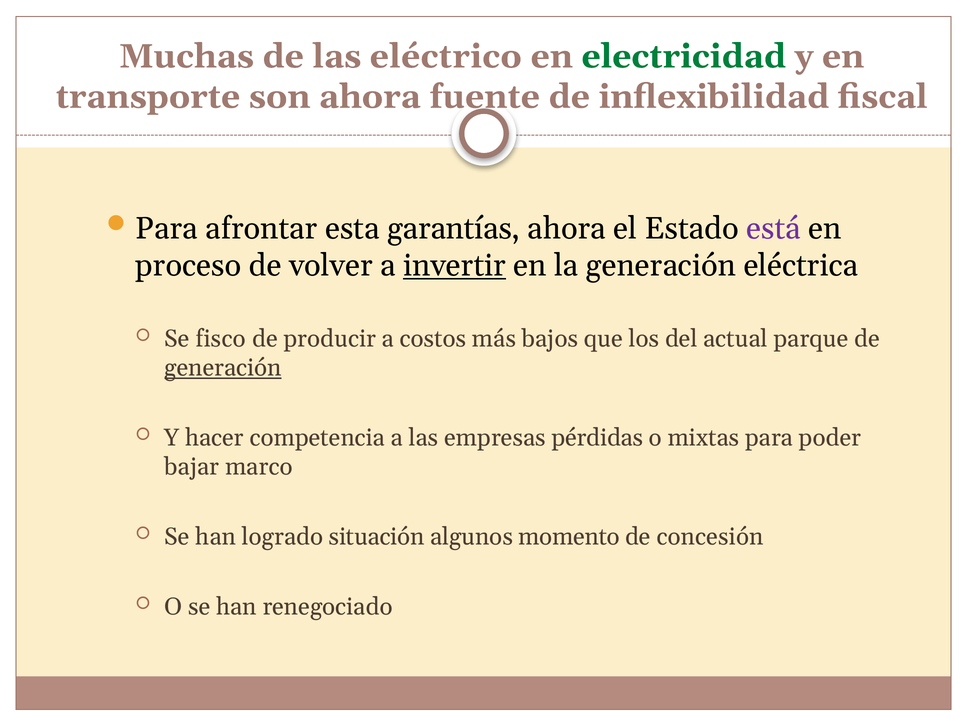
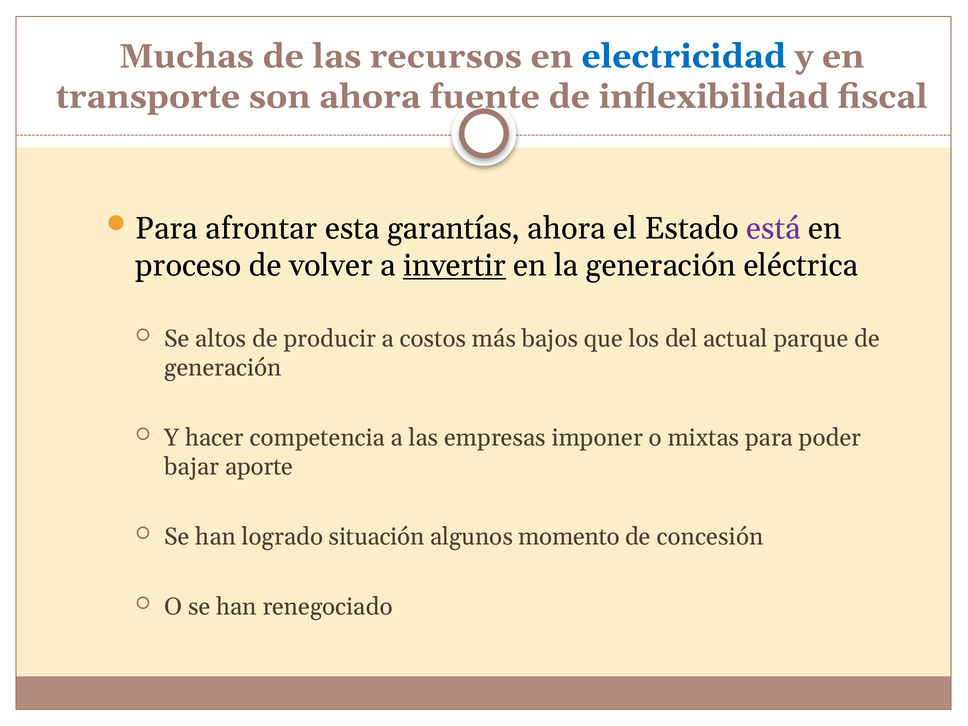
eléctrico: eléctrico -> recursos
electricidad colour: green -> blue
fisco: fisco -> altos
generación at (223, 368) underline: present -> none
pérdidas: pérdidas -> imponer
marco: marco -> aporte
